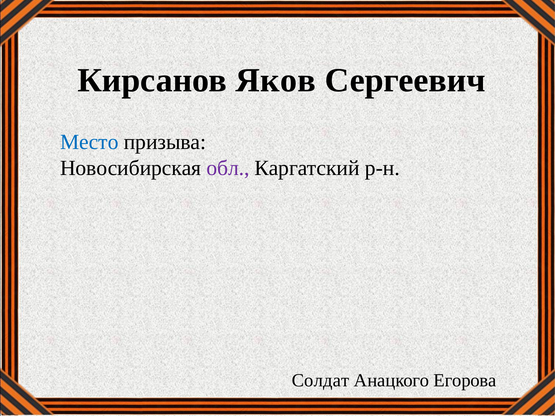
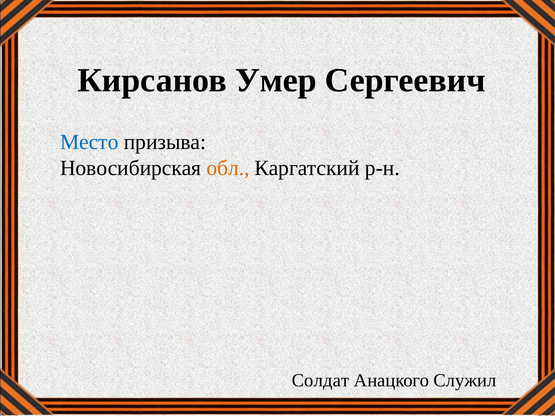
Яков: Яков -> Умер
обл colour: purple -> orange
Егорова: Егорова -> Служил
